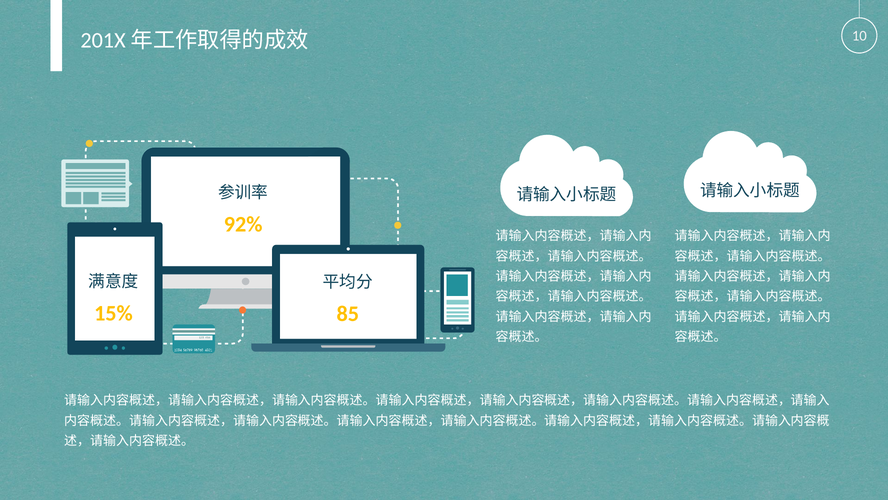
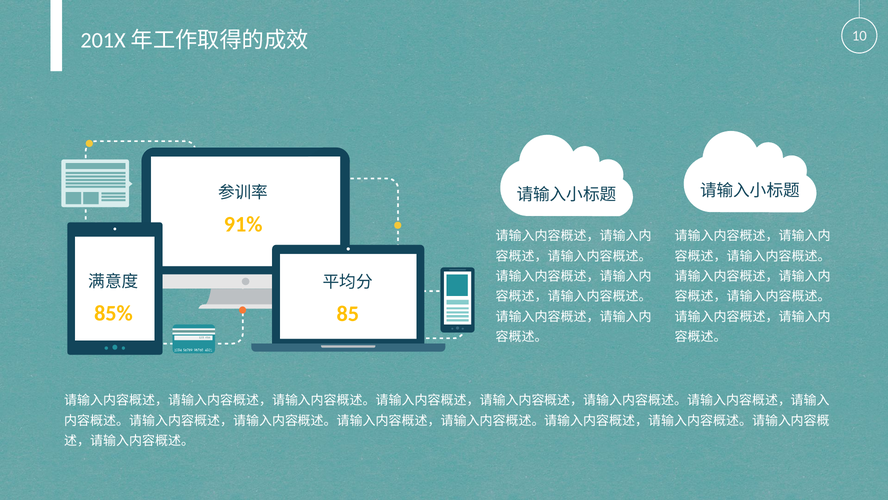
92%: 92% -> 91%
15%: 15% -> 85%
